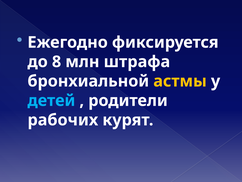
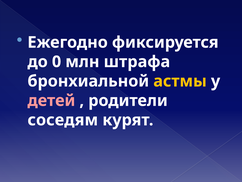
8: 8 -> 0
детей colour: light blue -> pink
рабочих: рабочих -> соседям
